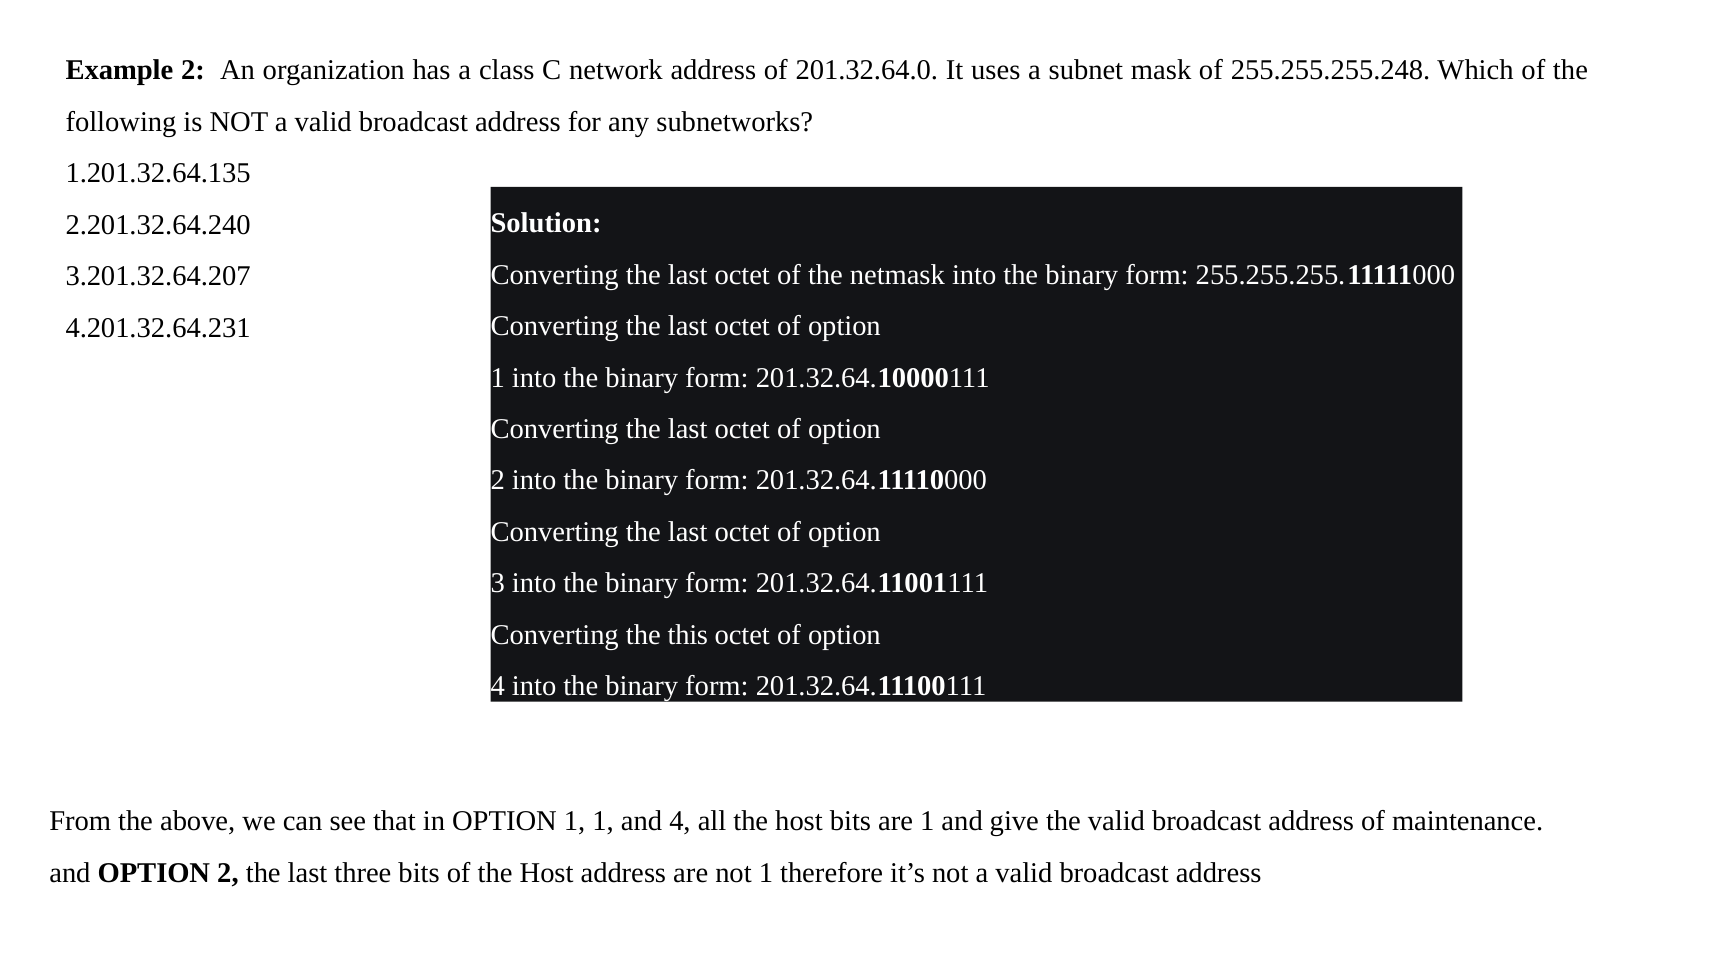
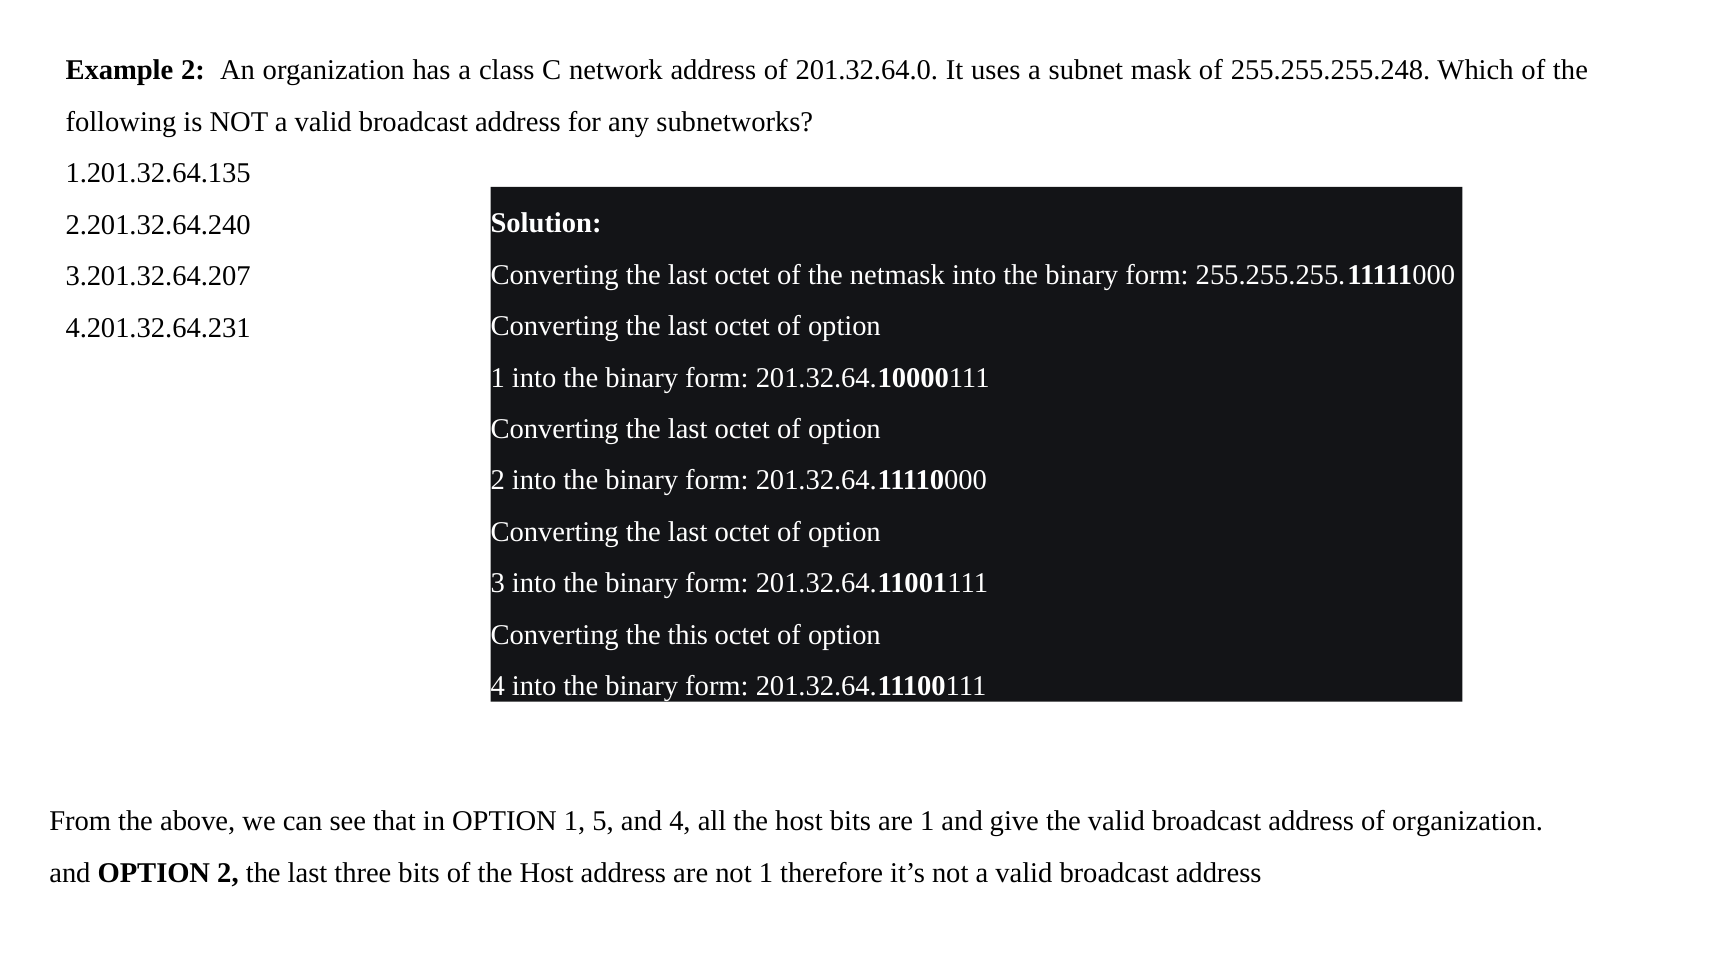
1 1: 1 -> 5
of maintenance: maintenance -> organization
